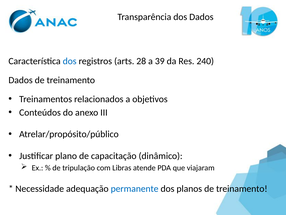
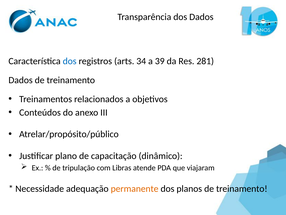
28: 28 -> 34
240: 240 -> 281
permanente colour: blue -> orange
